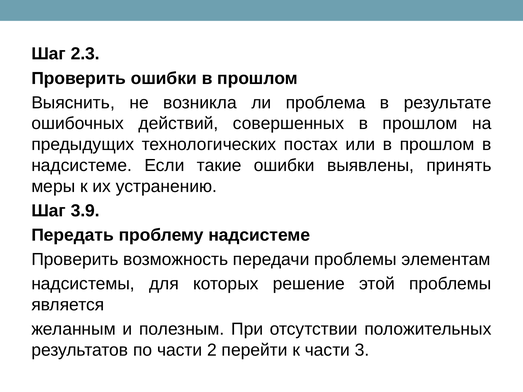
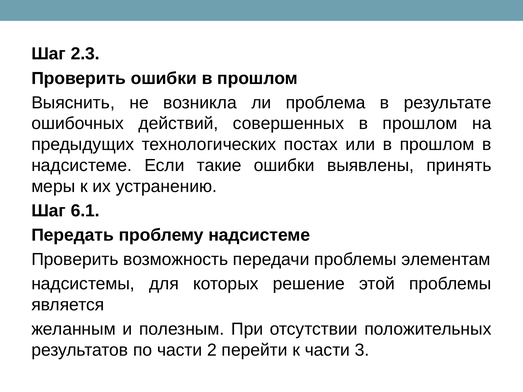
3.9: 3.9 -> 6.1
